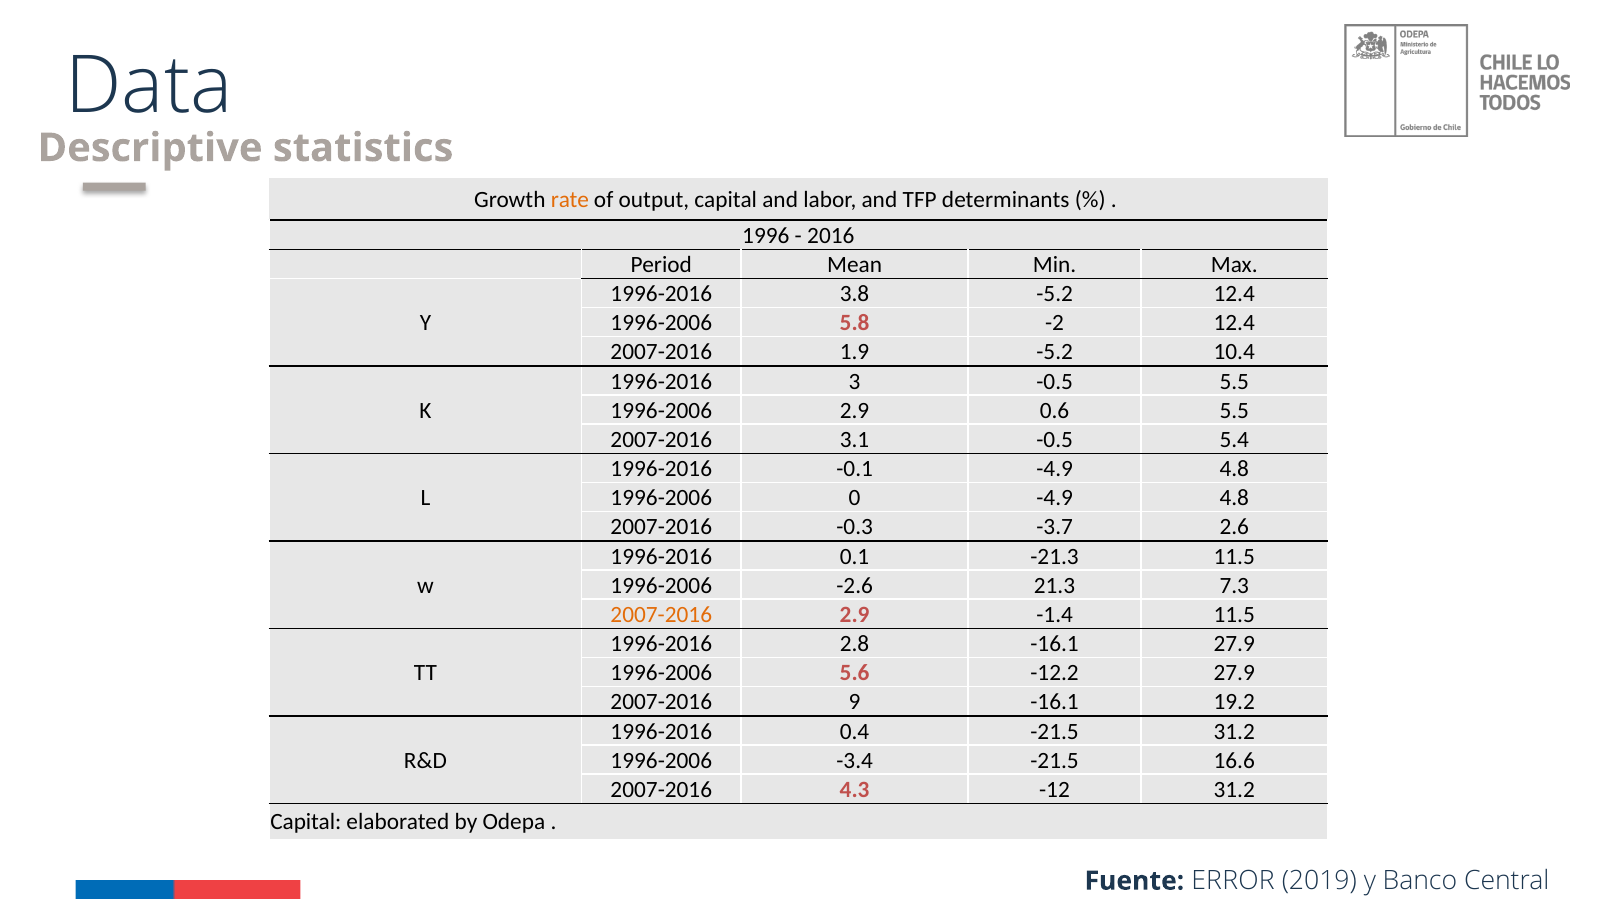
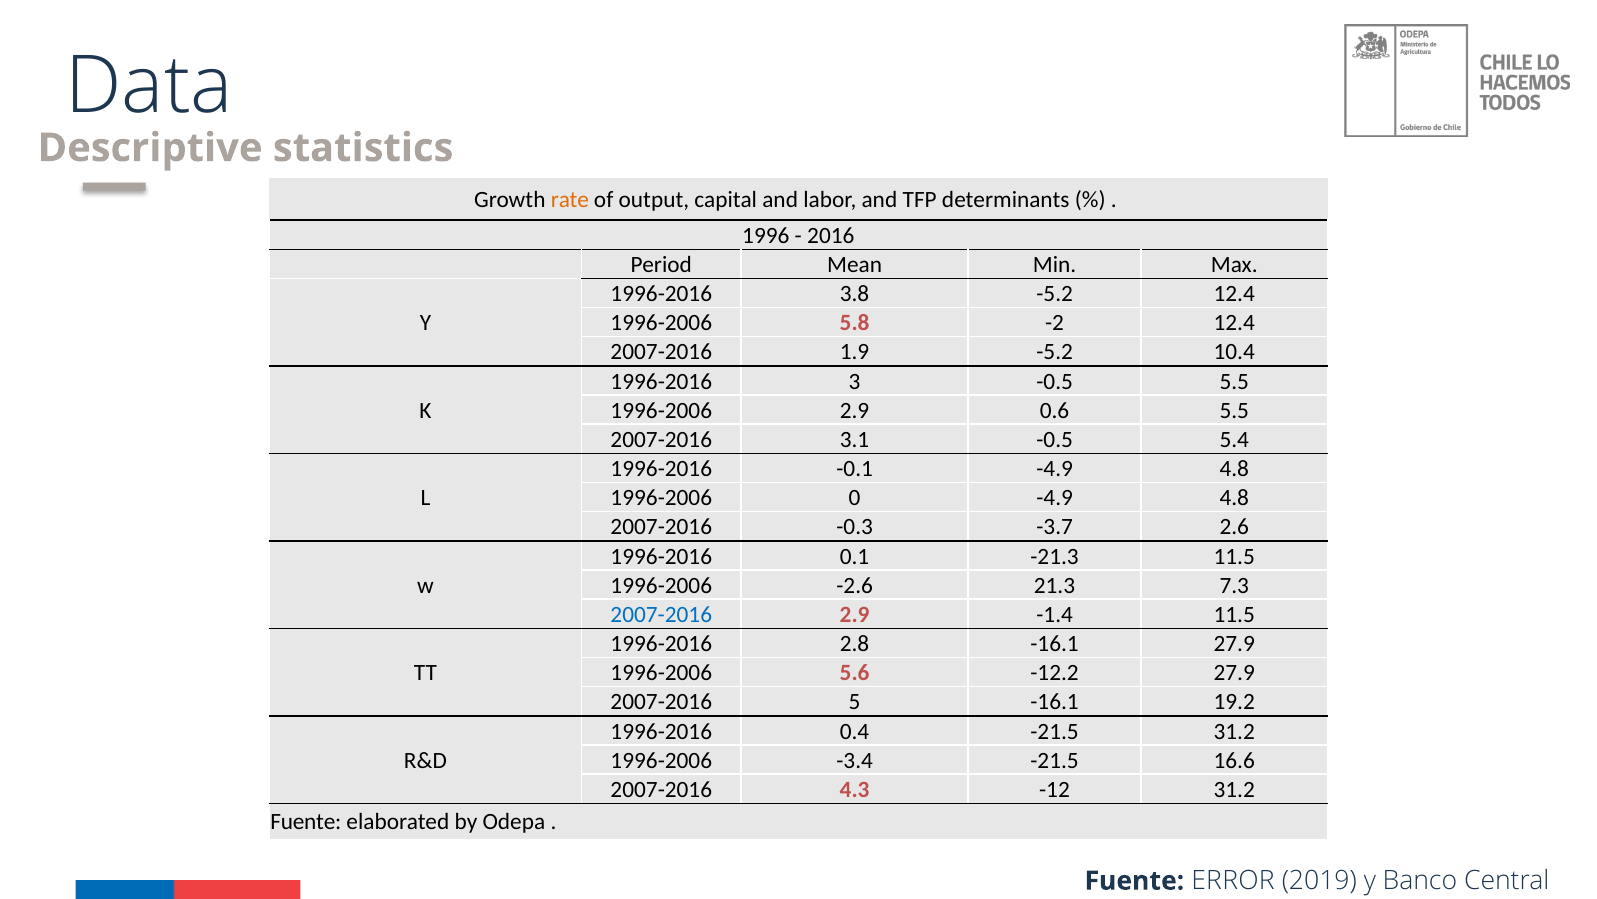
2007-2016 at (661, 614) colour: orange -> blue
9: 9 -> 5
Capital at (306, 822): Capital -> Fuente
